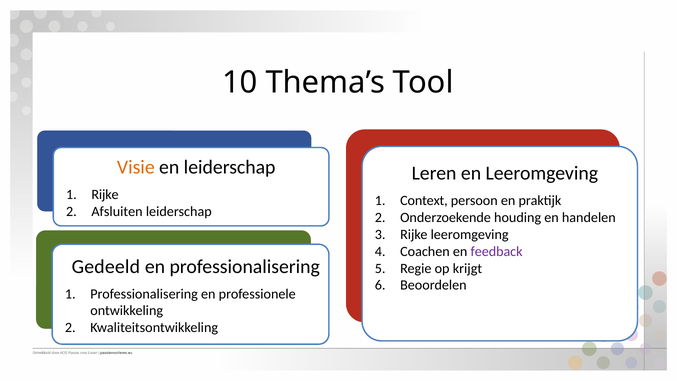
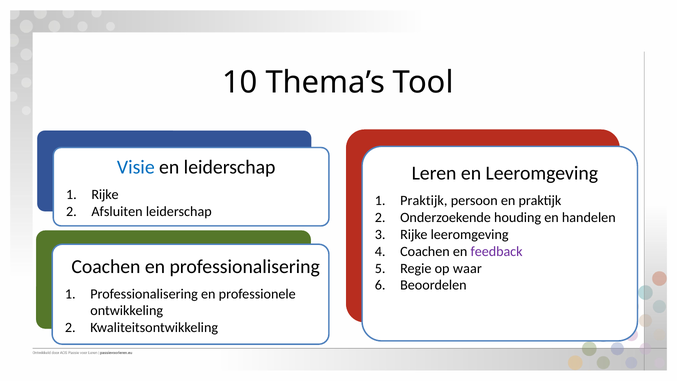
Visie colour: orange -> blue
Context at (424, 200): Context -> Praktijk
Gedeeld at (106, 267): Gedeeld -> Coachen
krijgt: krijgt -> waar
